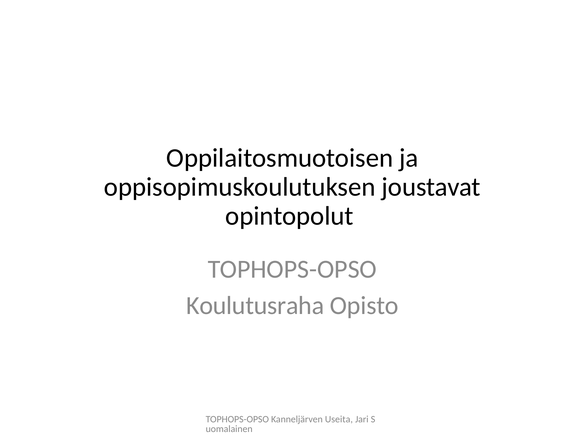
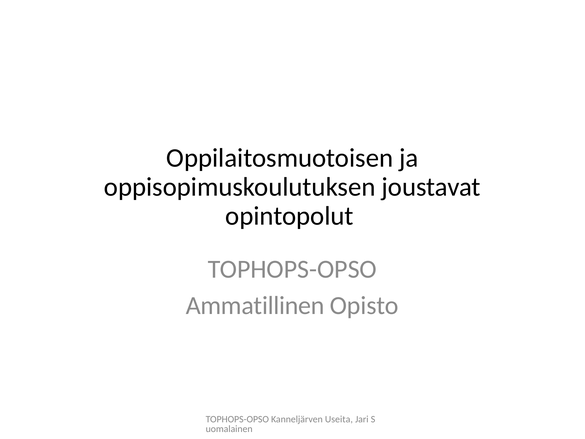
Koulutusraha: Koulutusraha -> Ammatillinen
